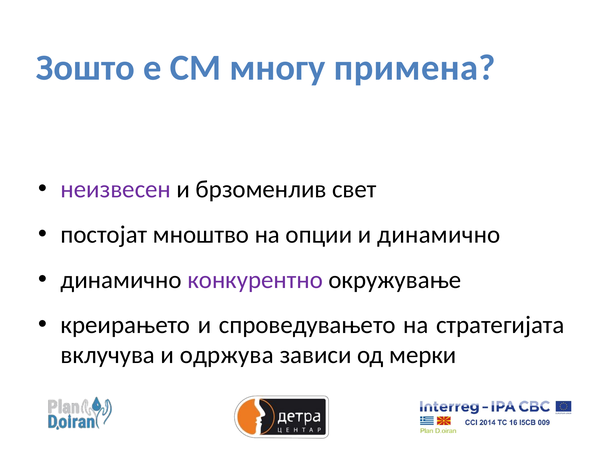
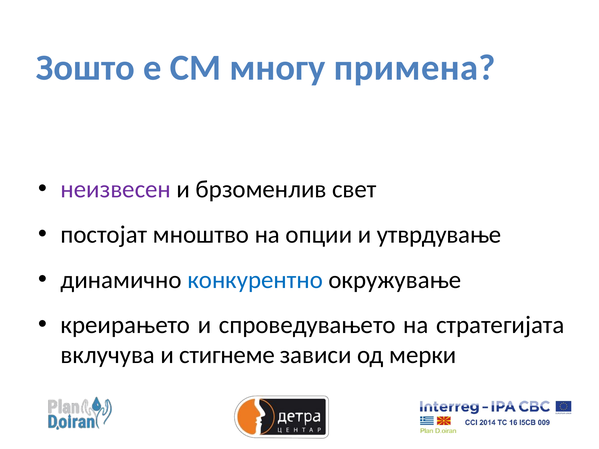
и динамично: динамично -> утврдување
конкурентно colour: purple -> blue
одржува: одржува -> стигнеме
